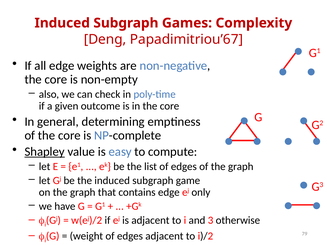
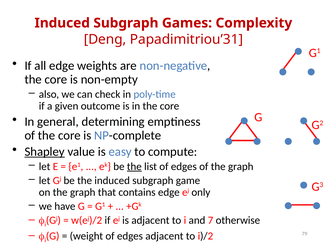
Papadimitriou’67: Papadimitriou’67 -> Papadimitriou’31
the at (134, 167) underline: none -> present
3: 3 -> 7
